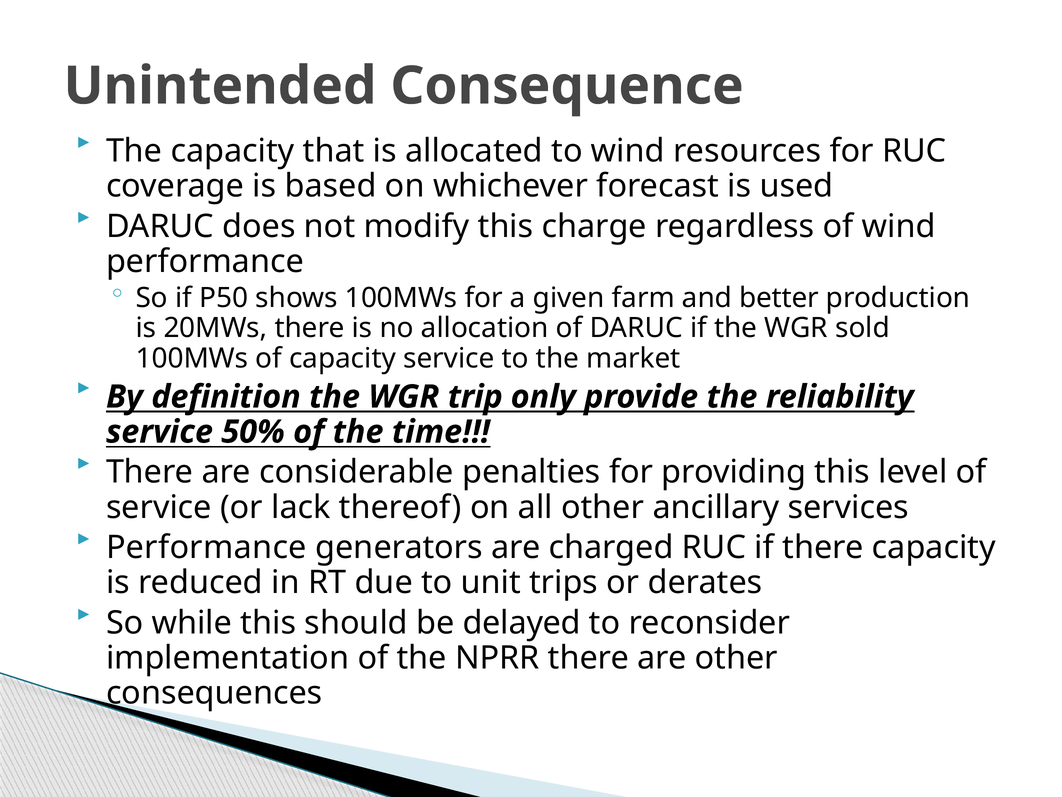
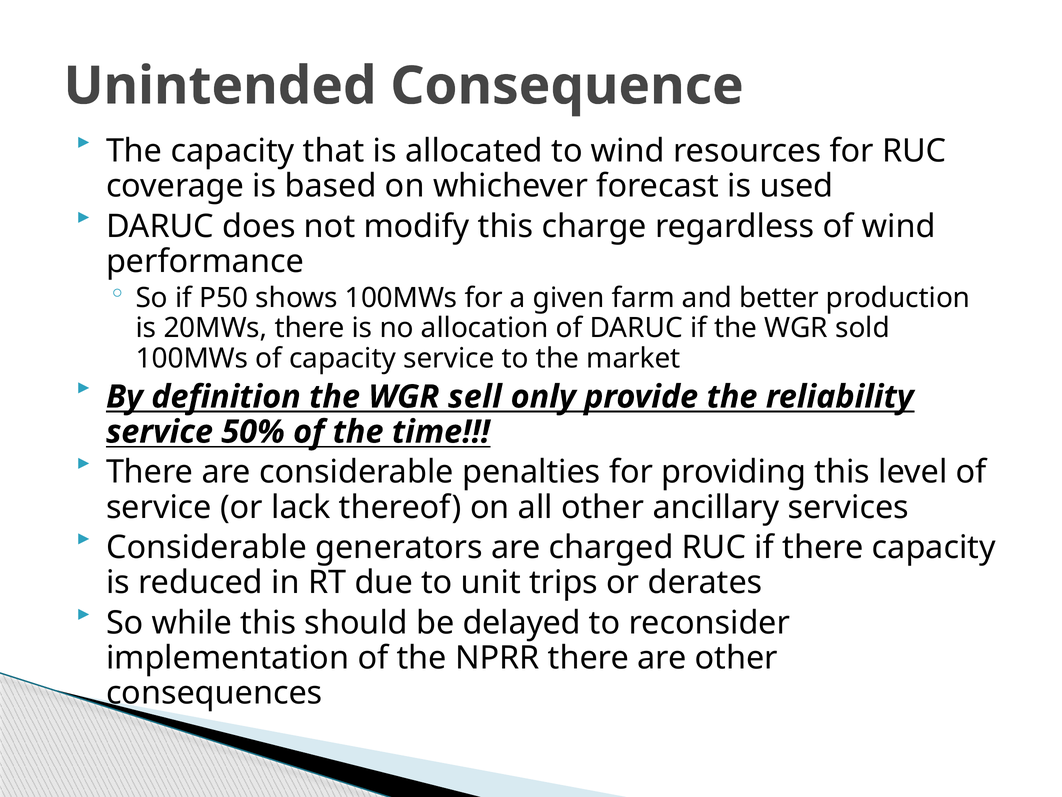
trip: trip -> sell
Performance at (206, 547): Performance -> Considerable
